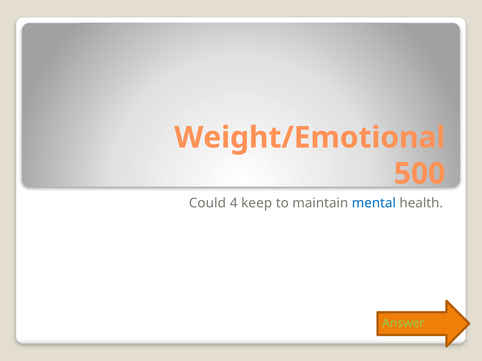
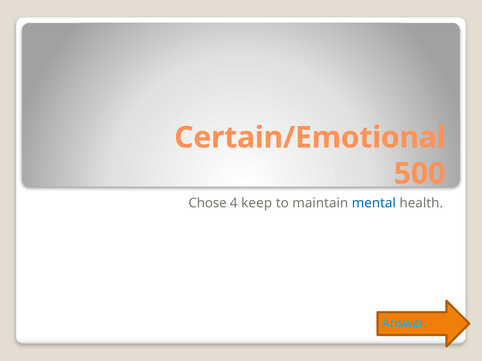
Weight/Emotional: Weight/Emotional -> Certain/Emotional
Could: Could -> Chose
Answer colour: light green -> light blue
